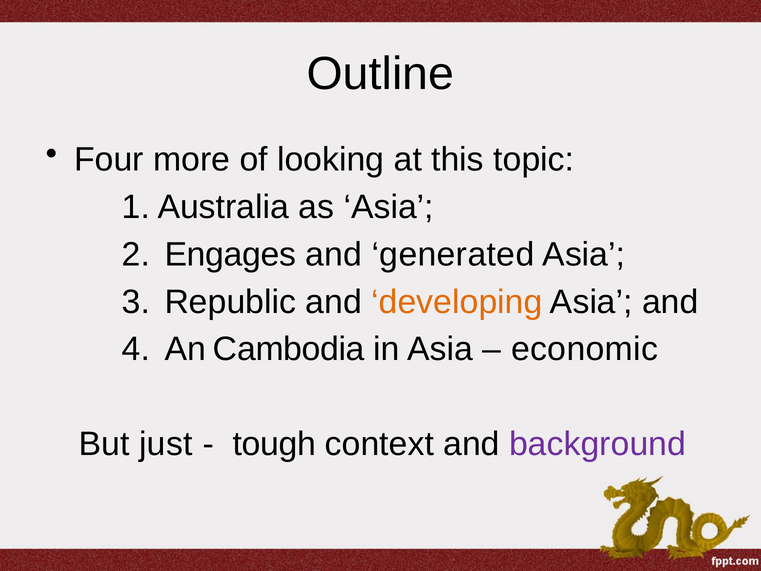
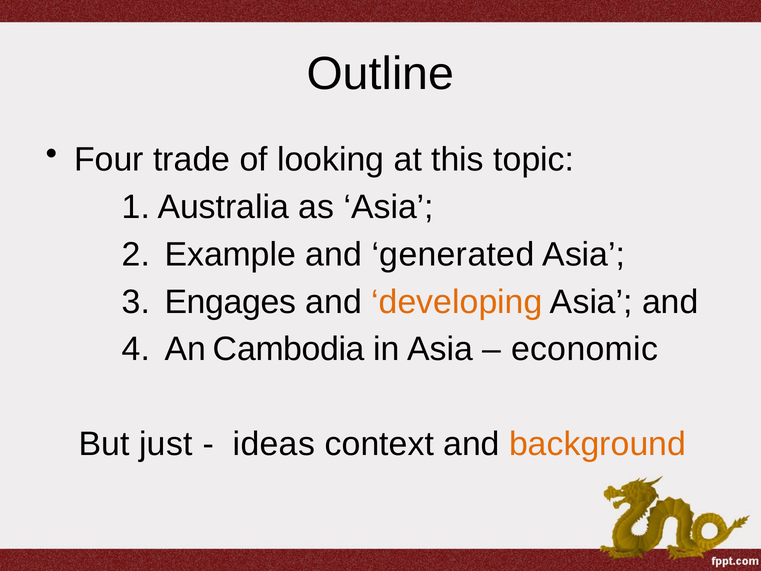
more: more -> trade
Engages: Engages -> Example
Republic: Republic -> Engages
tough: tough -> ideas
background colour: purple -> orange
